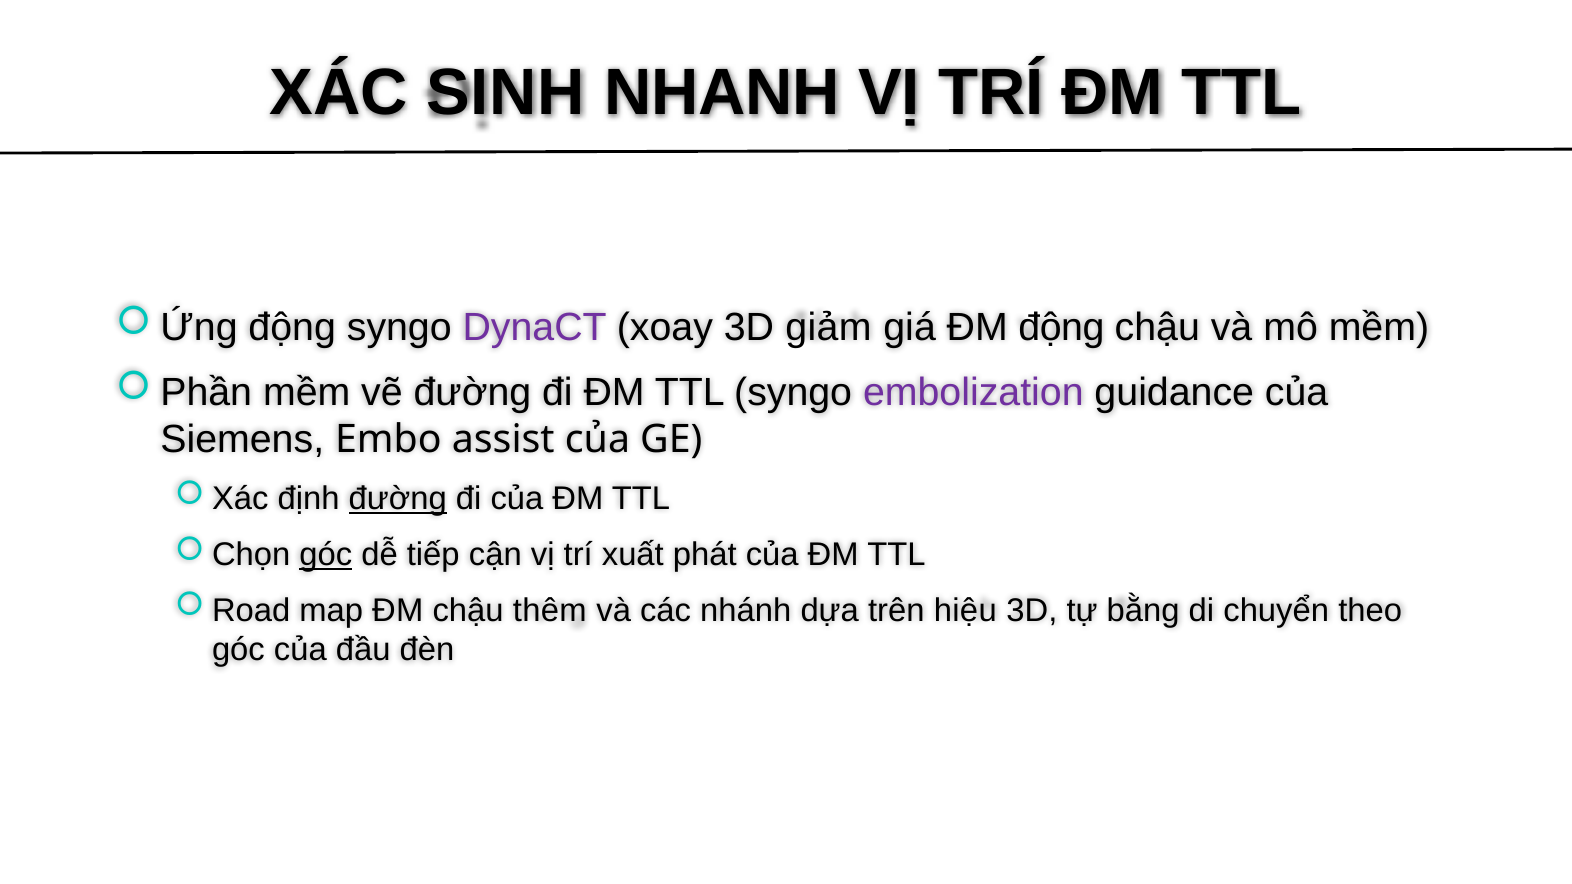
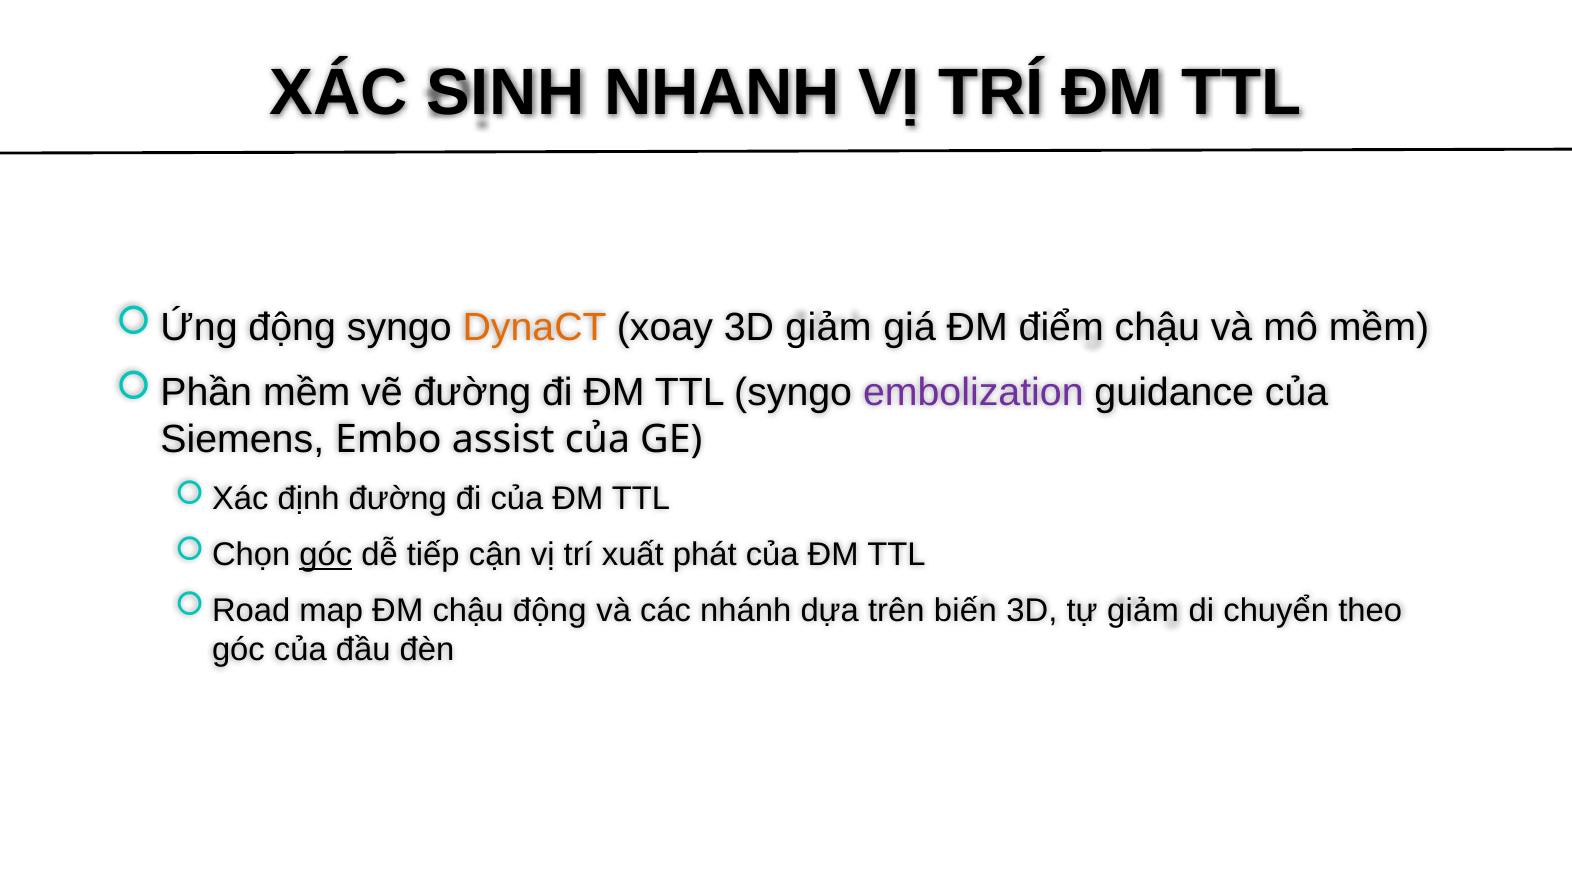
DynaCT colour: purple -> orange
ĐM động: động -> điểm
đường at (398, 499) underline: present -> none
chậu thêm: thêm -> động
hiệu: hiệu -> biến
tự bằng: bằng -> giảm
